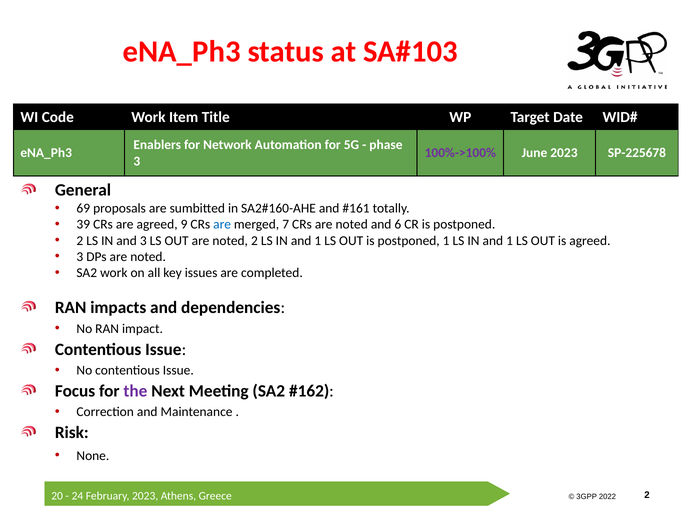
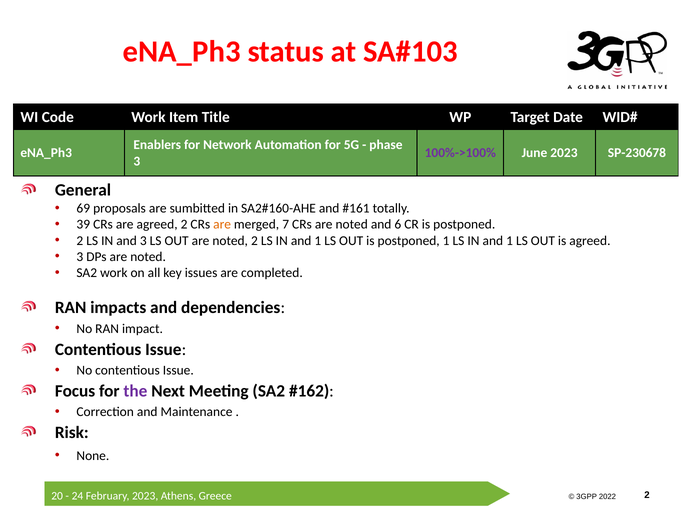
SP-225678: SP-225678 -> SP-230678
agreed 9: 9 -> 2
are at (222, 224) colour: blue -> orange
